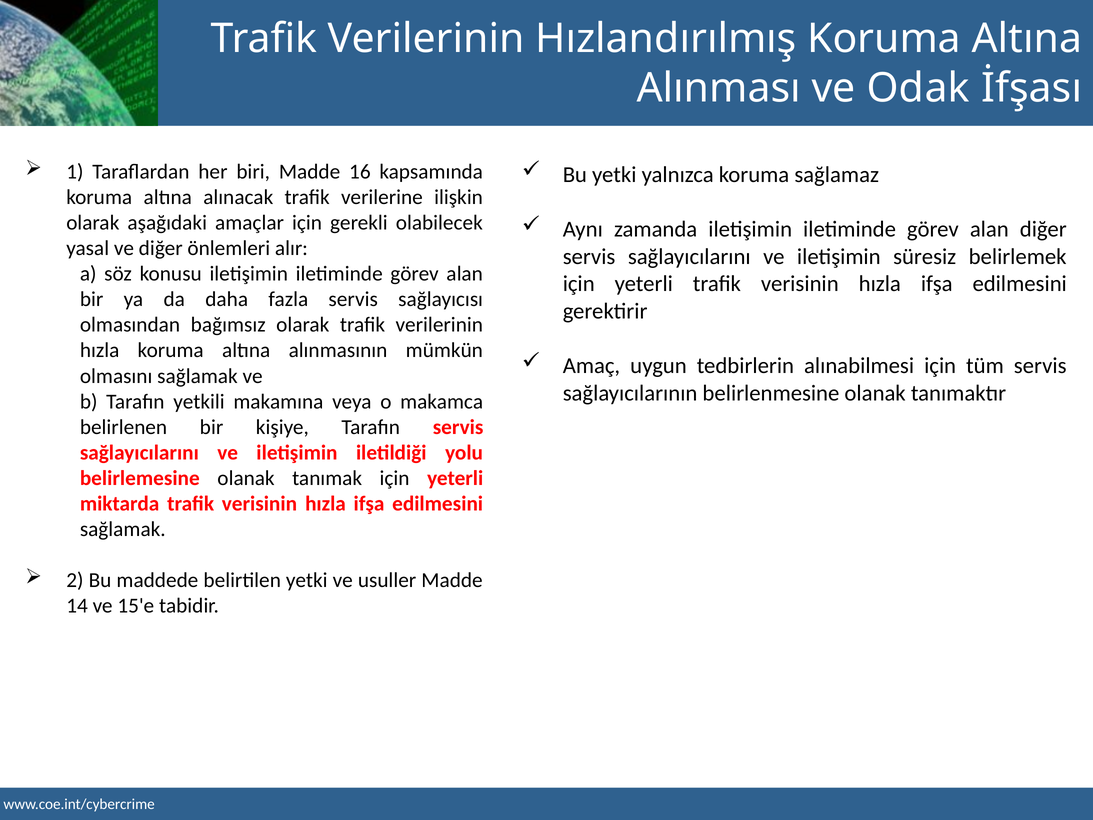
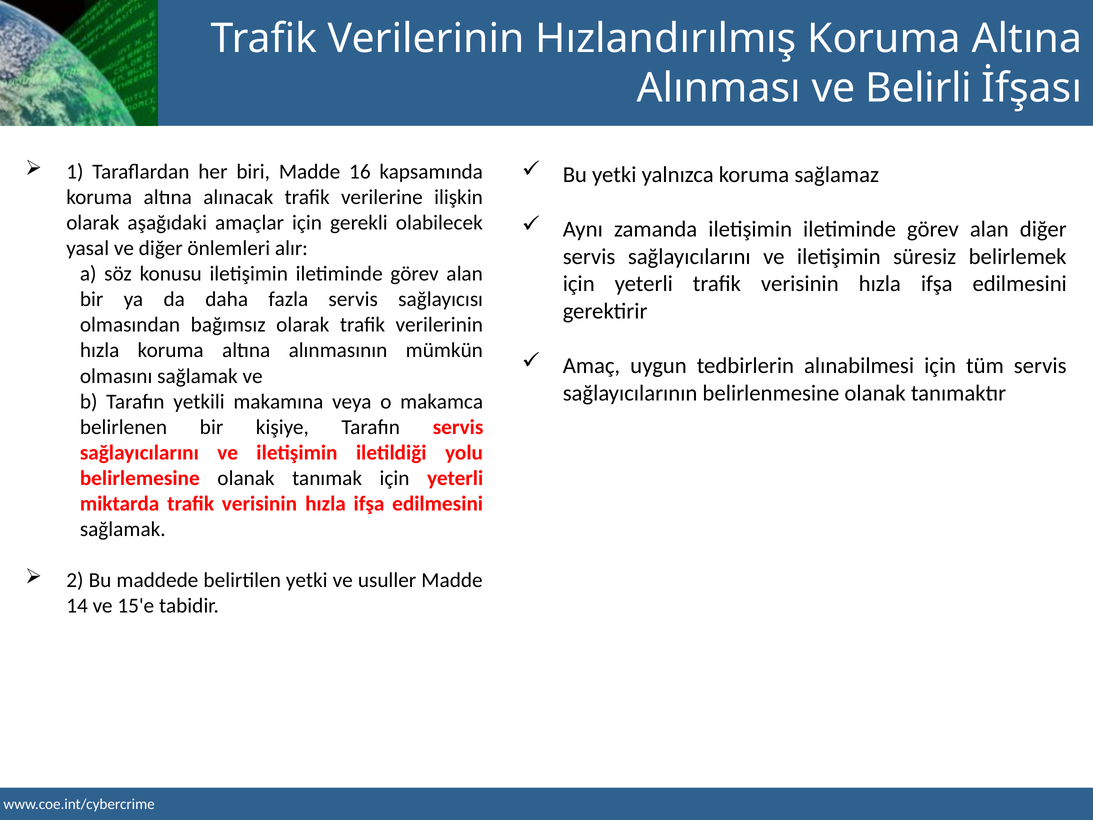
Odak: Odak -> Belirli
